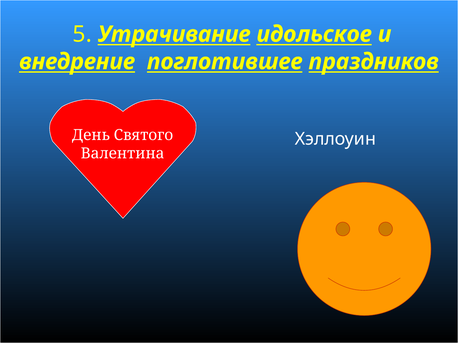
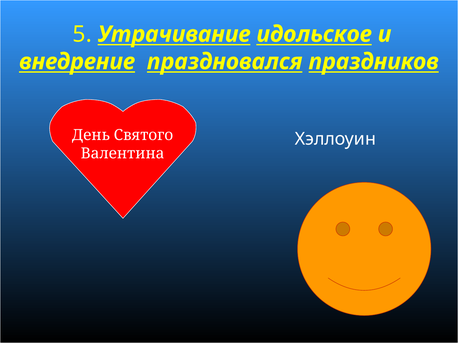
поглотившее: поглотившее -> праздновался
